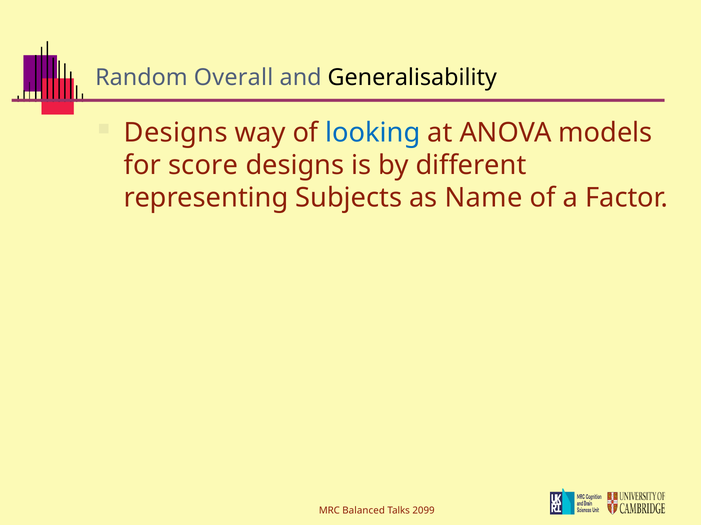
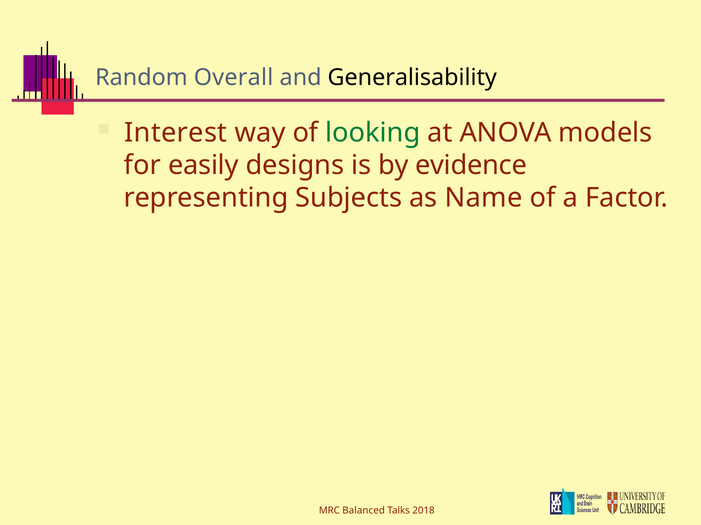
Designs at (176, 133): Designs -> Interest
looking colour: blue -> green
score: score -> easily
different: different -> evidence
2099: 2099 -> 2018
